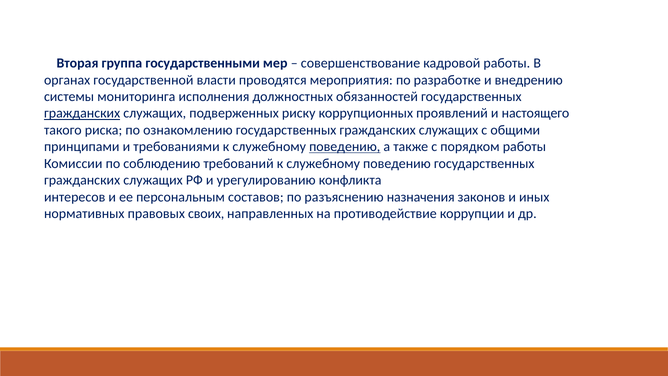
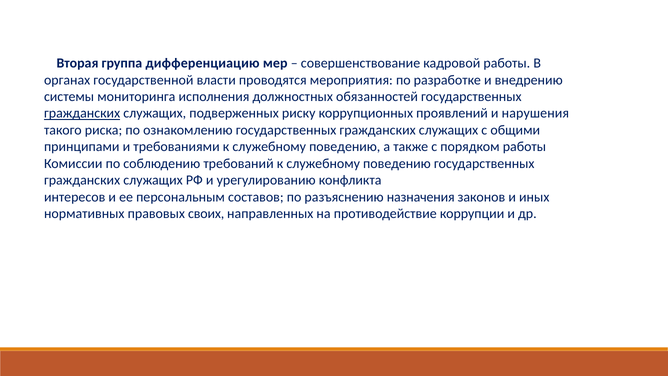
государственными: государственными -> дифференциацию
настоящего: настоящего -> нарушения
поведению at (345, 147) underline: present -> none
